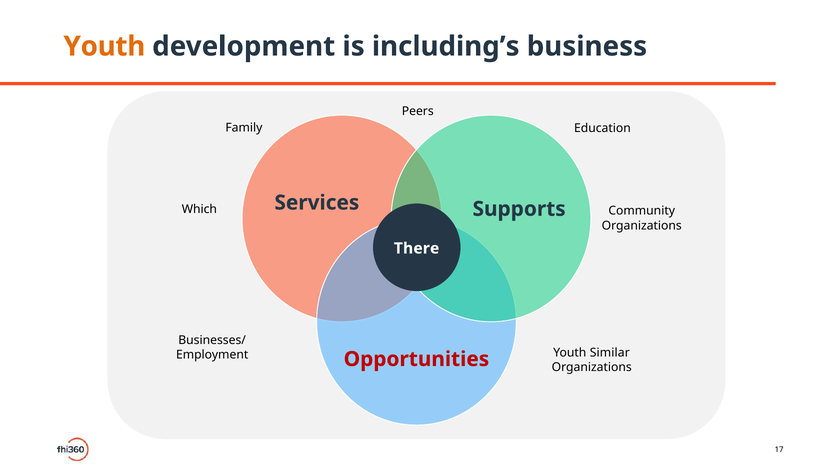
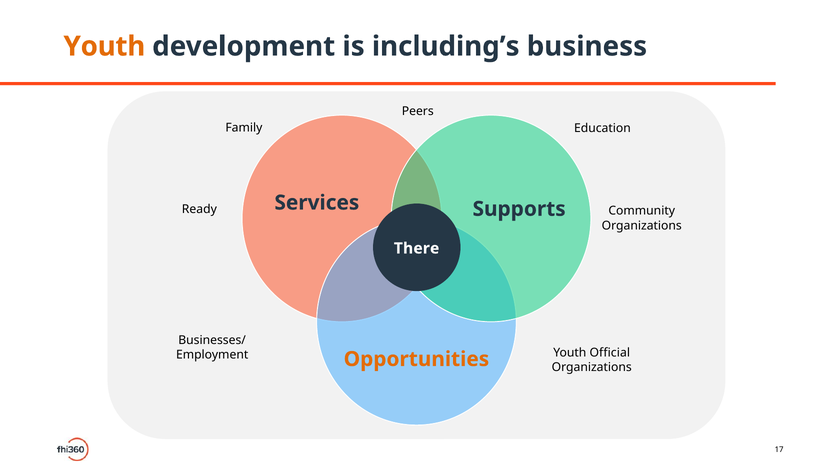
Which: Which -> Ready
Similar: Similar -> Official
Opportunities colour: red -> orange
